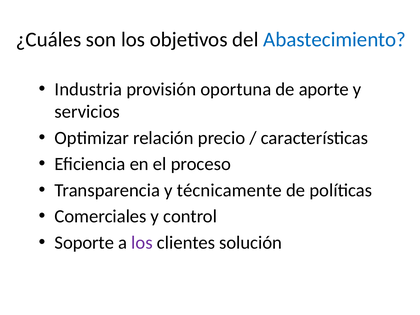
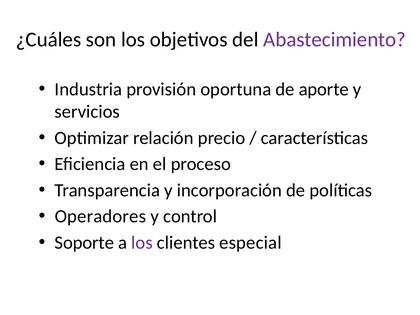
Abastecimiento colour: blue -> purple
técnicamente: técnicamente -> incorporación
Comerciales: Comerciales -> Operadores
solución: solución -> especial
